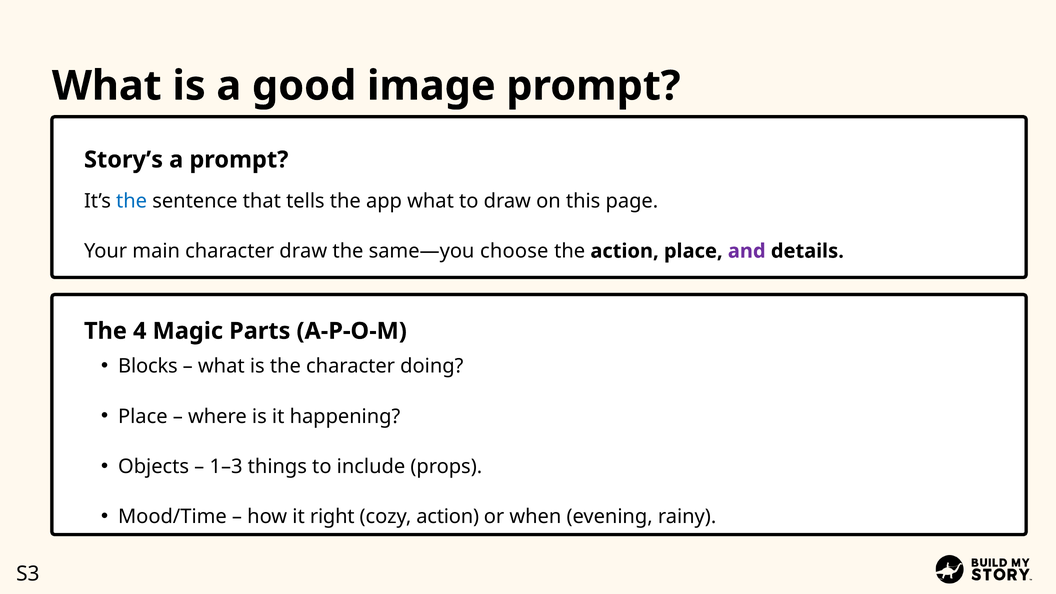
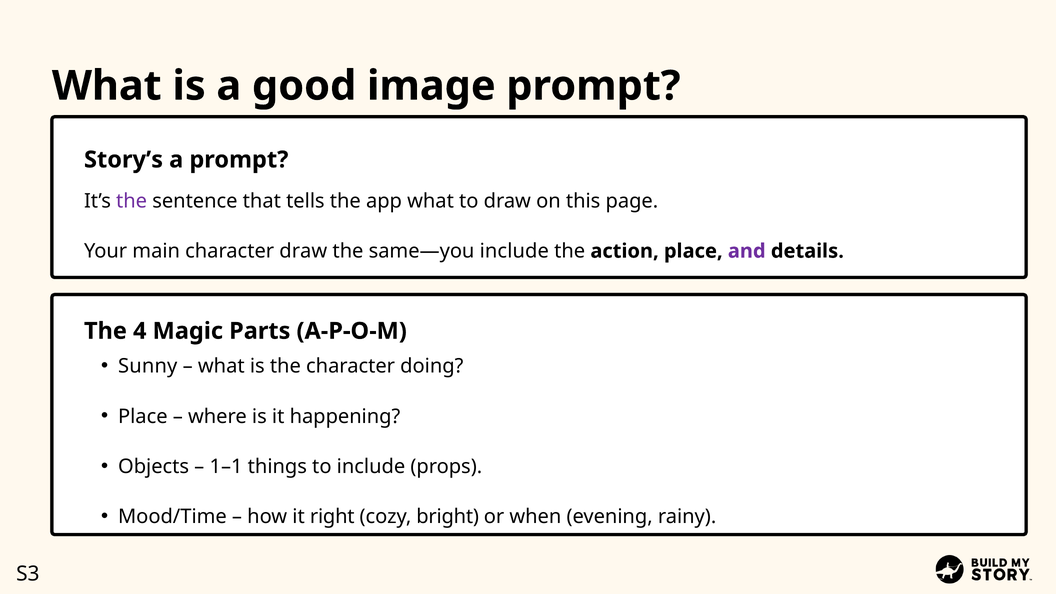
the at (132, 201) colour: blue -> purple
same—you choose: choose -> include
Blocks: Blocks -> Sunny
1–3: 1–3 -> 1–1
cozy action: action -> bright
